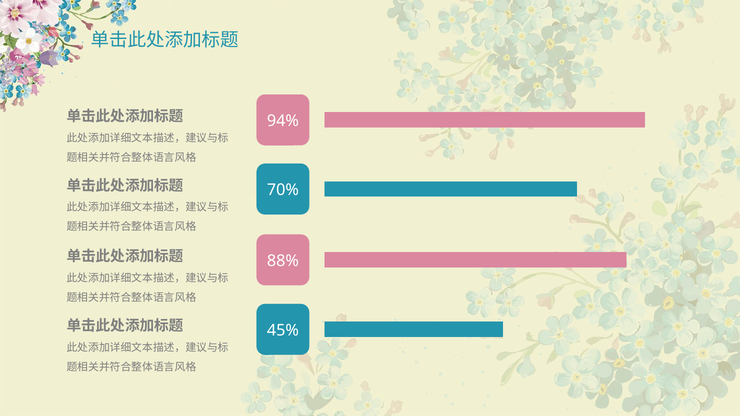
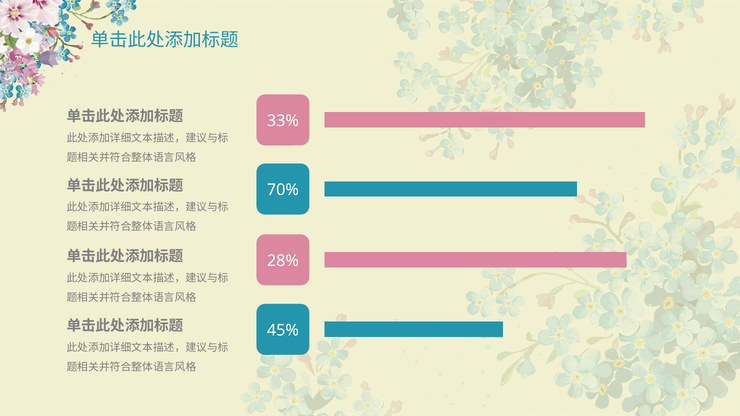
94%: 94% -> 33%
88%: 88% -> 28%
